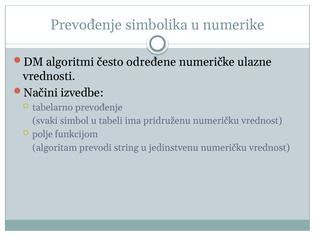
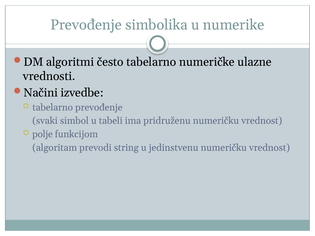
često određene: određene -> tabelarno
